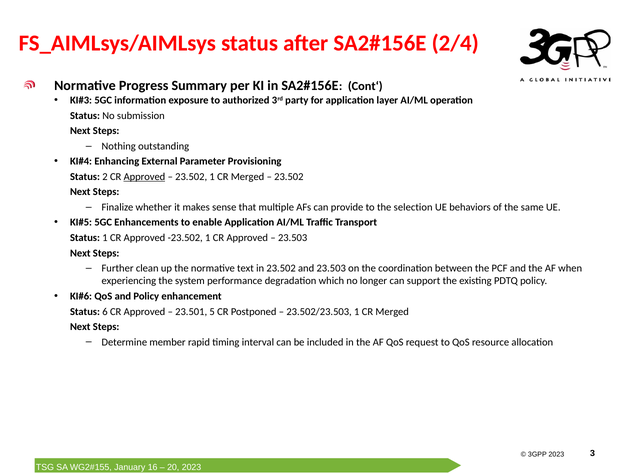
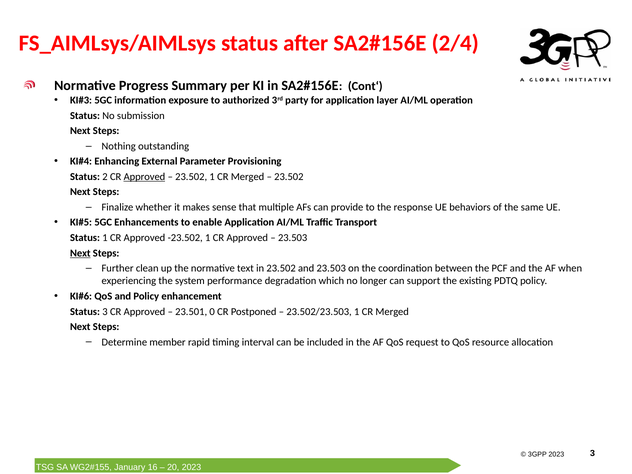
selection: selection -> response
Next at (80, 253) underline: none -> present
Status 6: 6 -> 3
5: 5 -> 0
